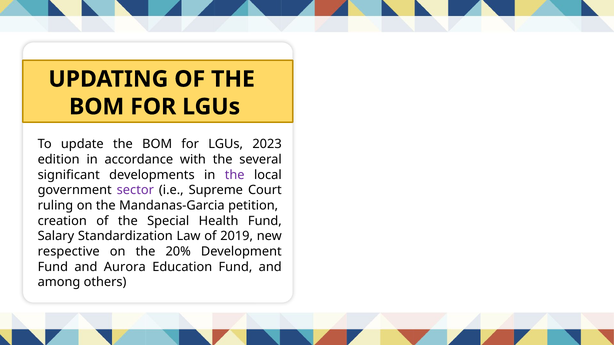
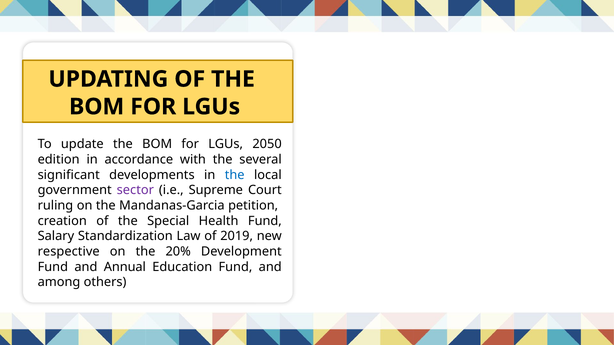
2023: 2023 -> 2050
the at (235, 175) colour: purple -> blue
Aurora: Aurora -> Annual
